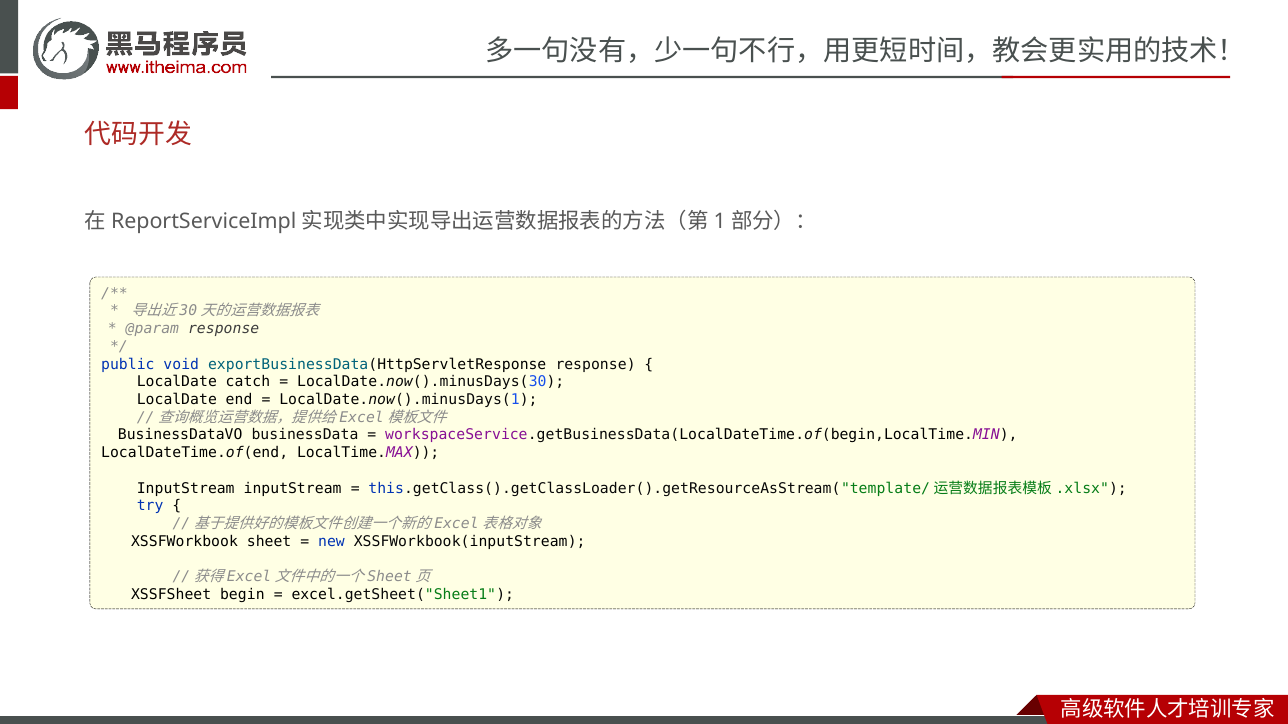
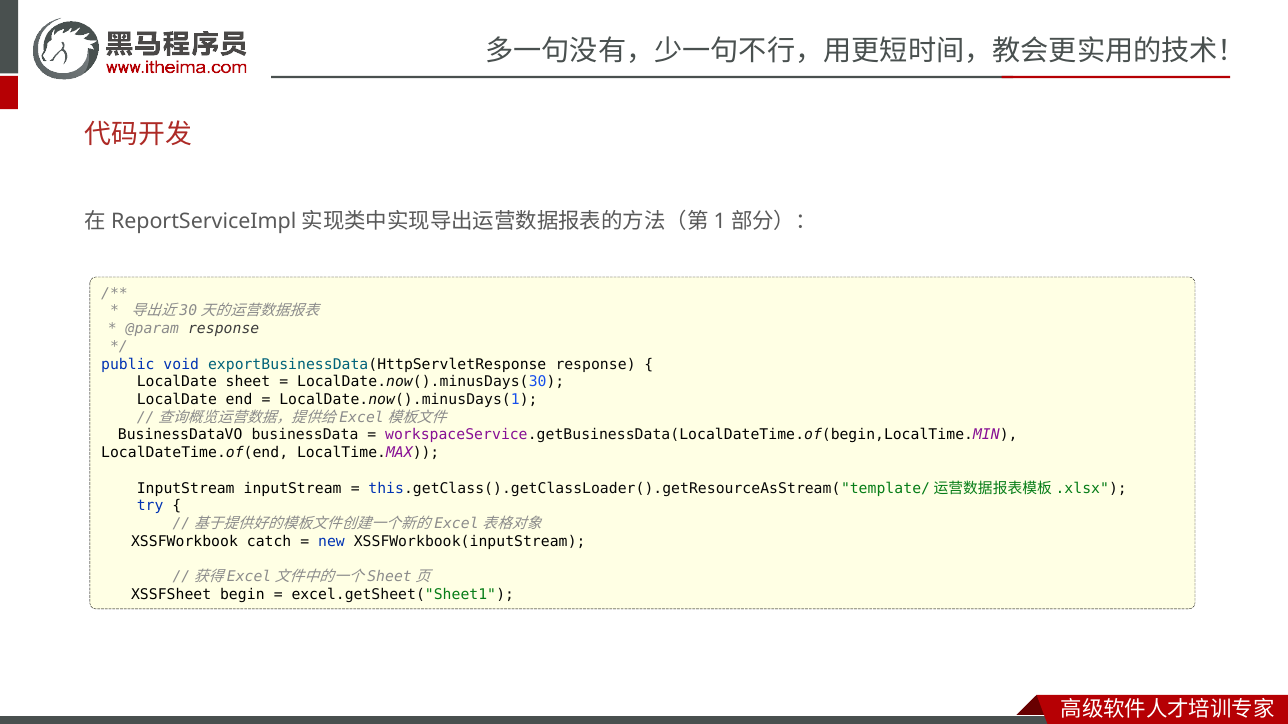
catch: catch -> sheet
sheet: sheet -> catch
